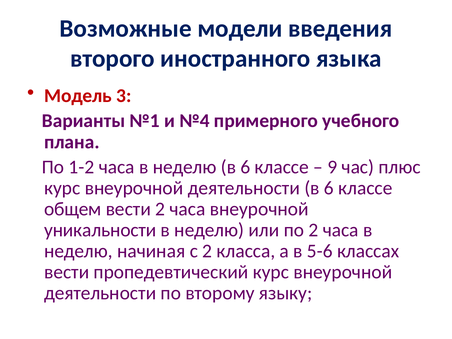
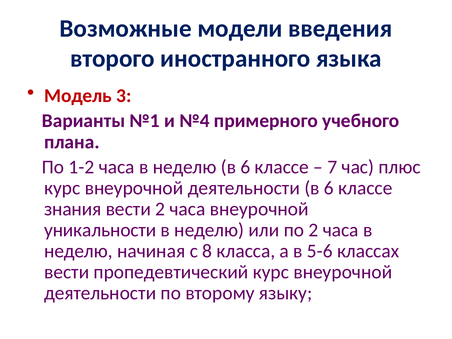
9: 9 -> 7
общем: общем -> знания
с 2: 2 -> 8
